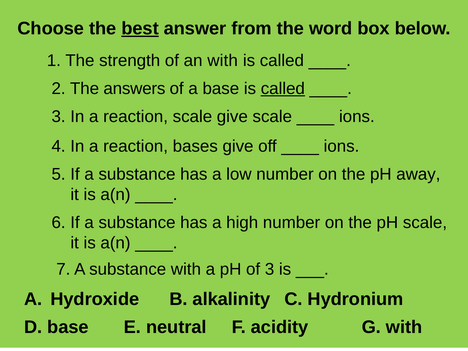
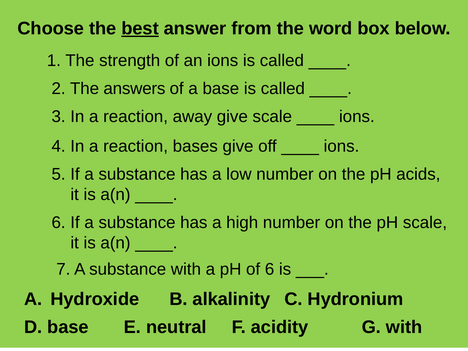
an with: with -> ions
called at (283, 89) underline: present -> none
reaction scale: scale -> away
away: away -> acids
of 3: 3 -> 6
